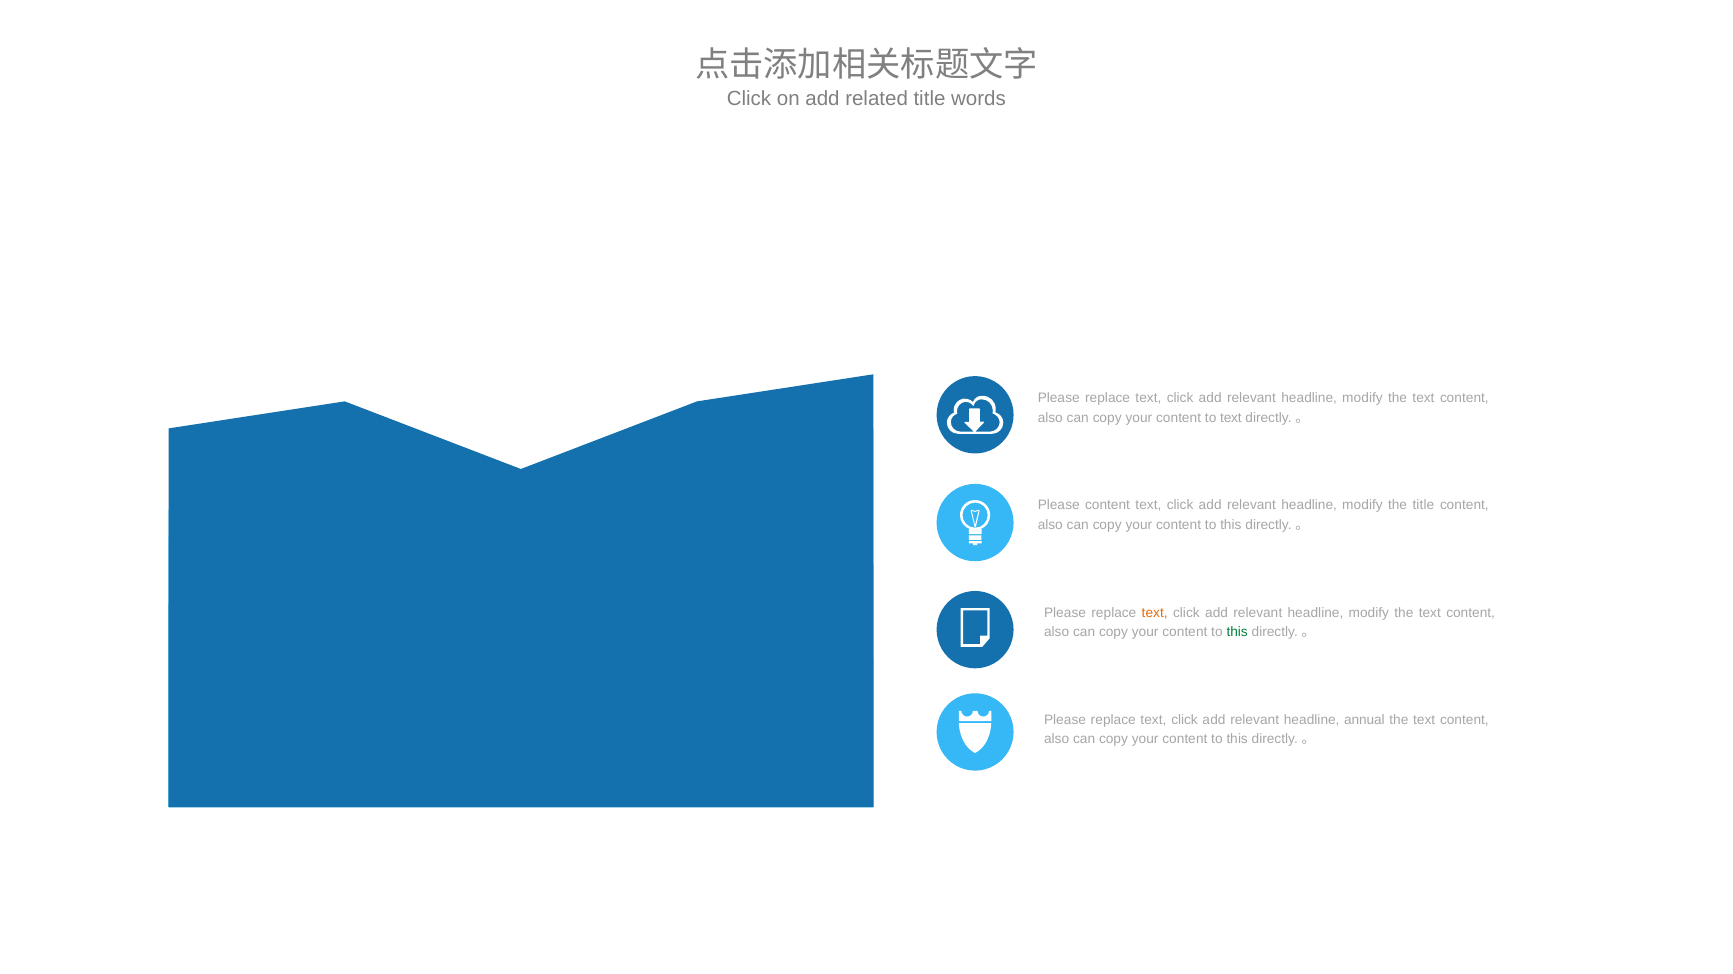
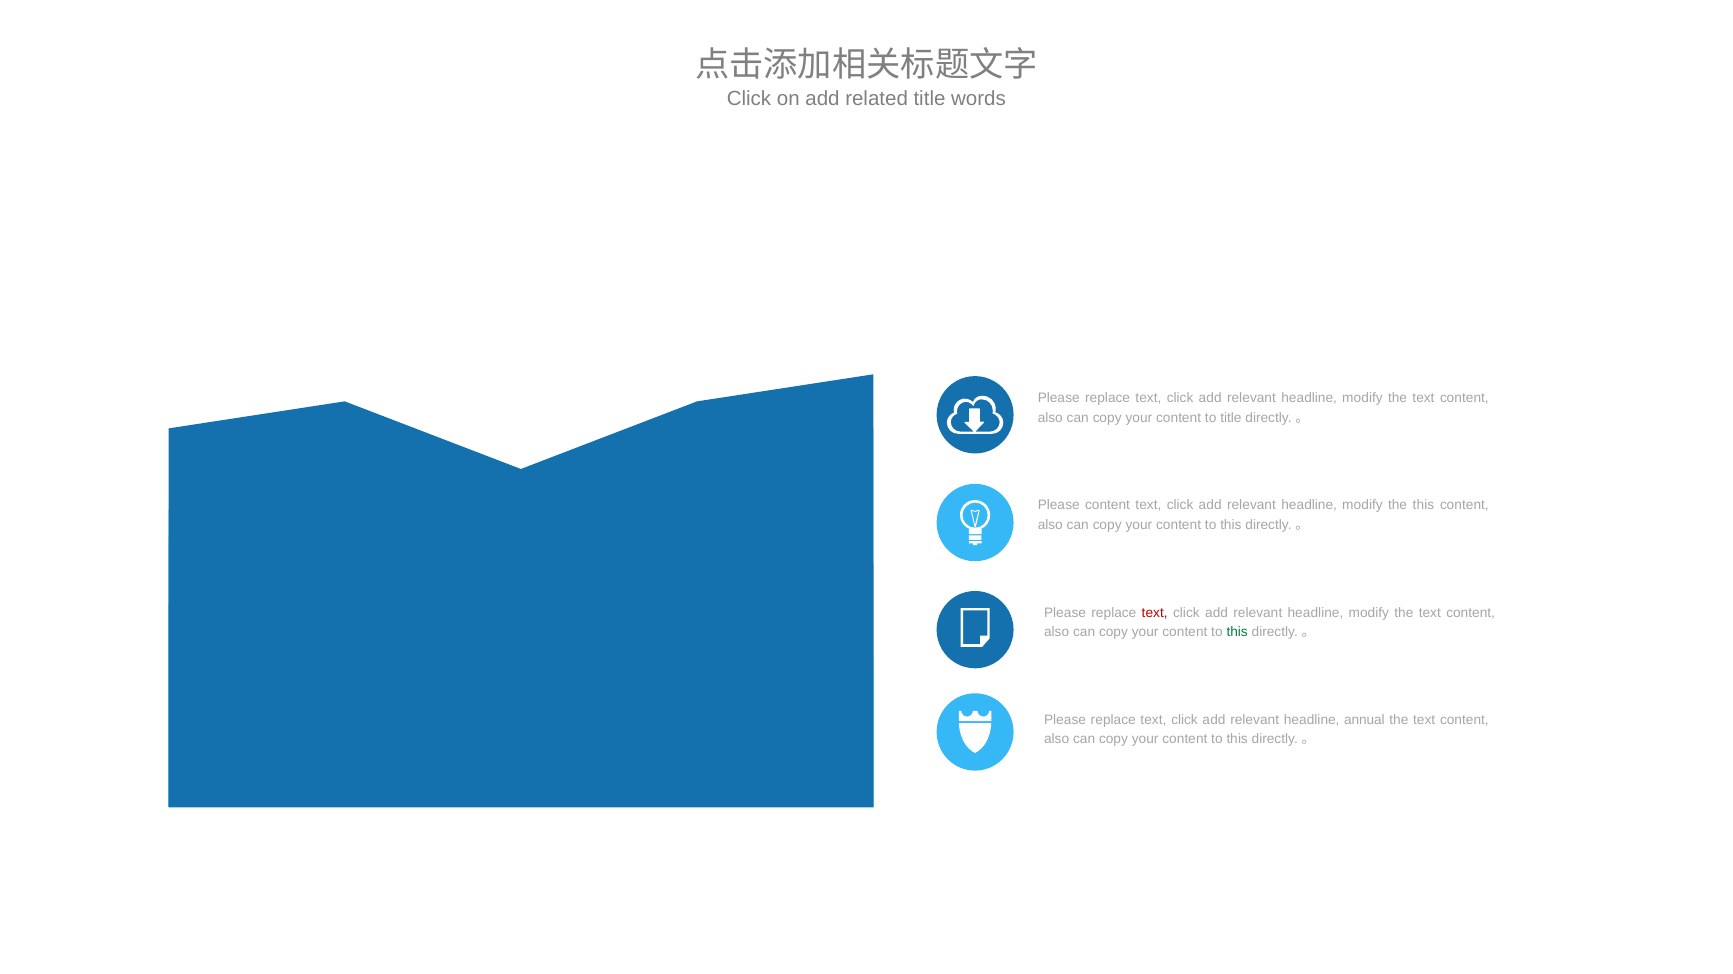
to text: text -> title
the title: title -> this
text at (1155, 613) colour: orange -> red
